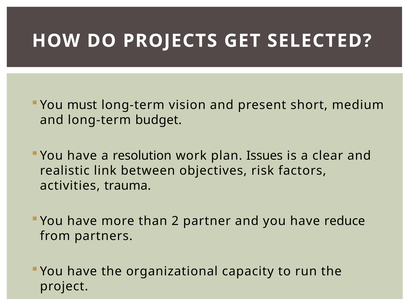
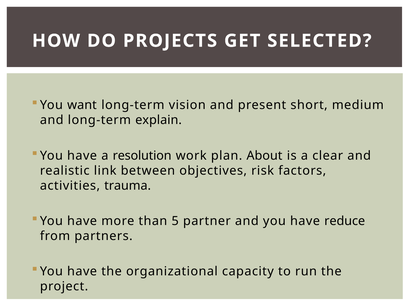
must: must -> want
budget: budget -> explain
Issues: Issues -> About
2: 2 -> 5
